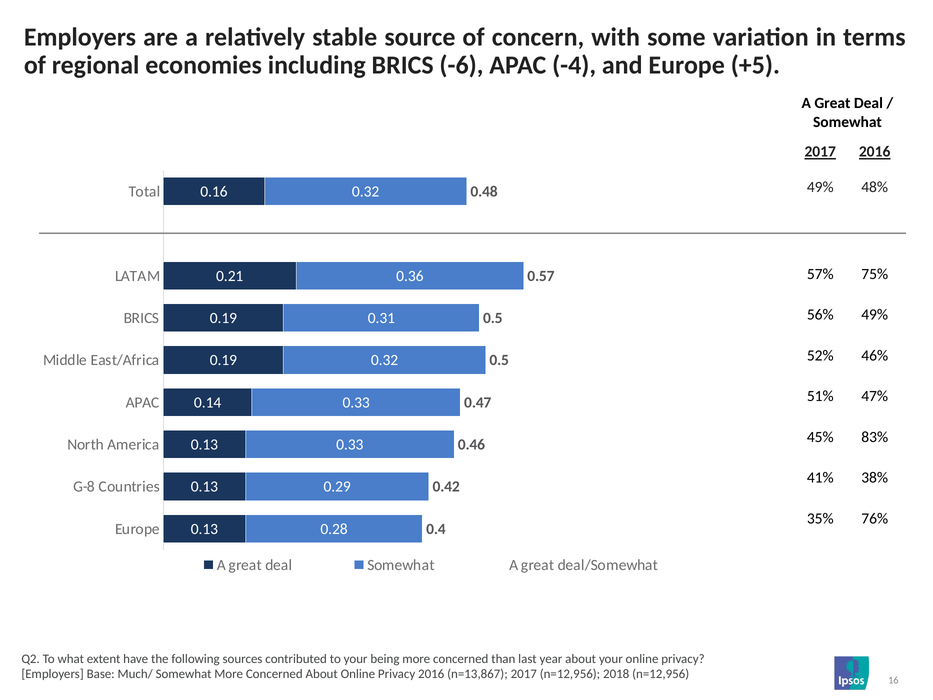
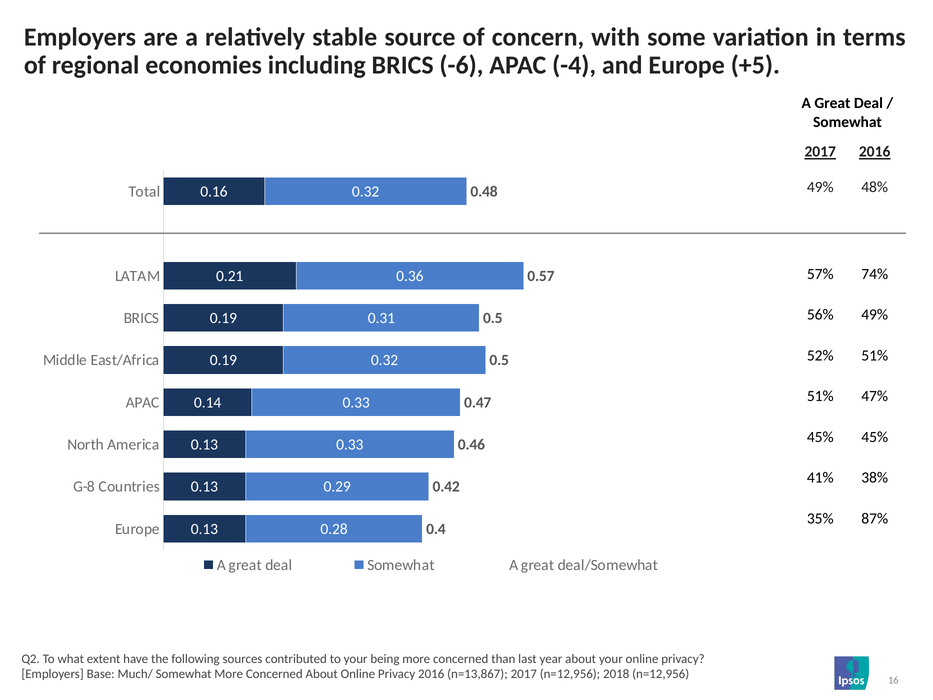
75%: 75% -> 74%
52% 46%: 46% -> 51%
45% 83%: 83% -> 45%
76%: 76% -> 87%
